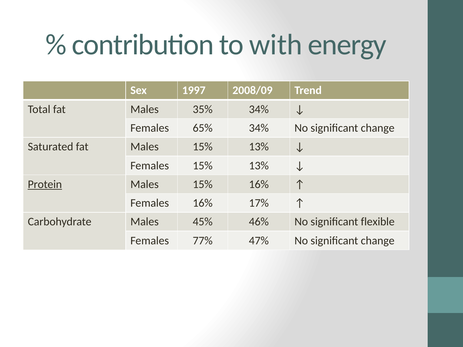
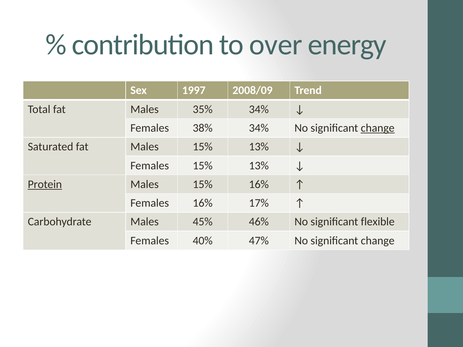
with: with -> over
65%: 65% -> 38%
change at (378, 128) underline: none -> present
77%: 77% -> 40%
